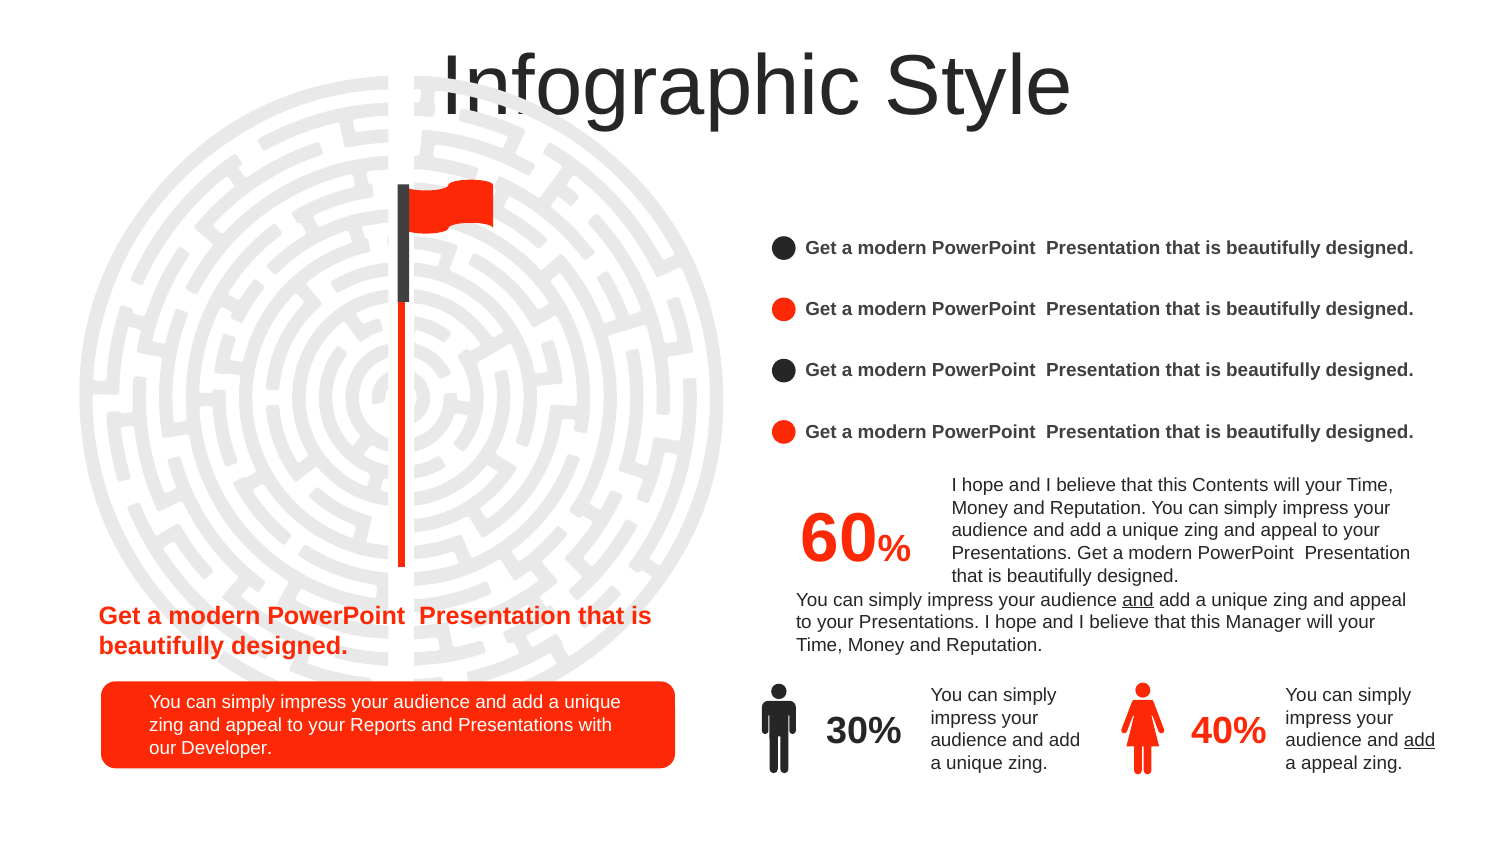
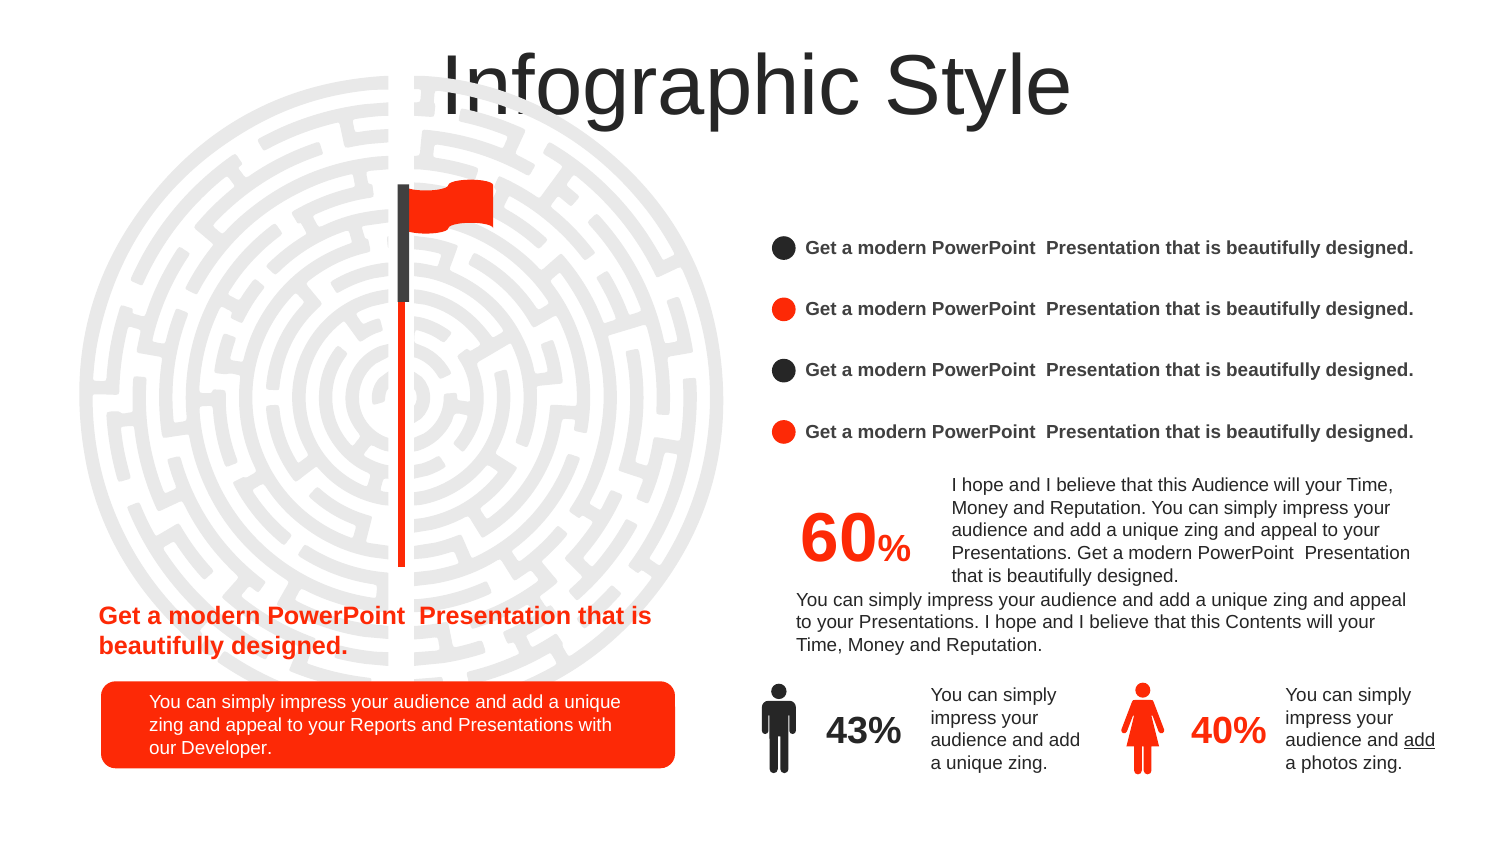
this Contents: Contents -> Audience
and at (1138, 600) underline: present -> none
Manager: Manager -> Contents
30%: 30% -> 43%
a appeal: appeal -> photos
